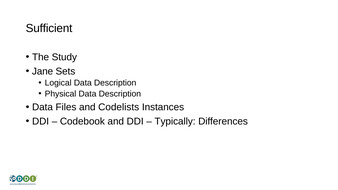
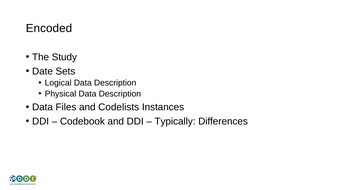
Sufficient: Sufficient -> Encoded
Jane: Jane -> Date
